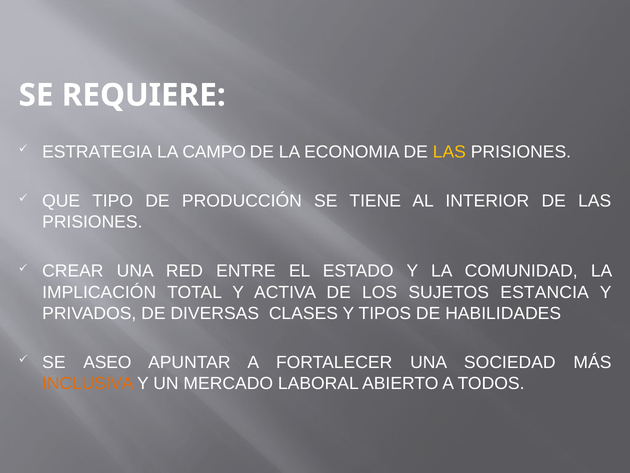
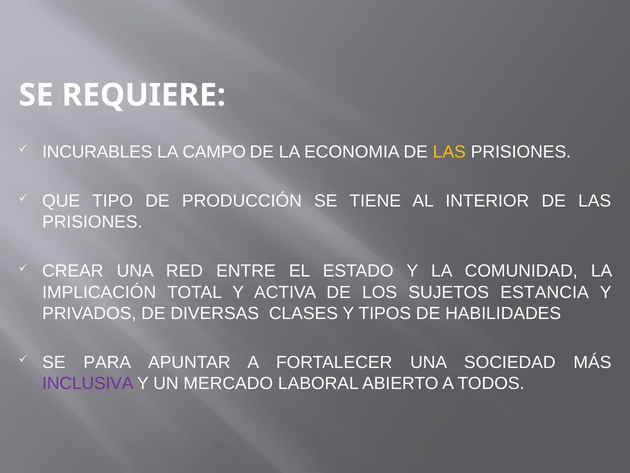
ESTRATEGIA: ESTRATEGIA -> INCURABLES
ASEO: ASEO -> PARA
INCLUSIVA colour: orange -> purple
